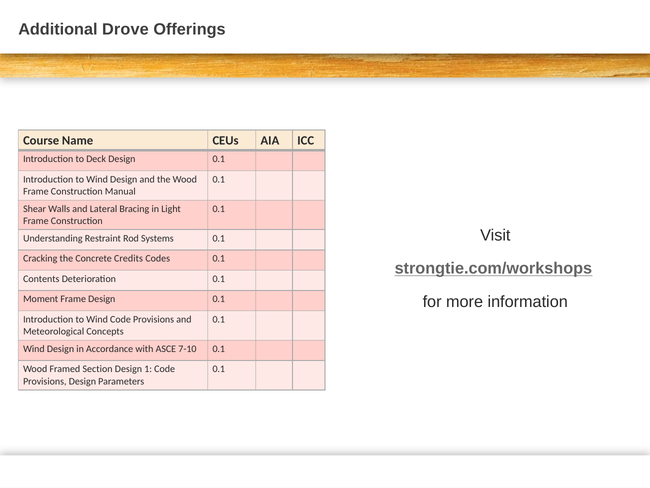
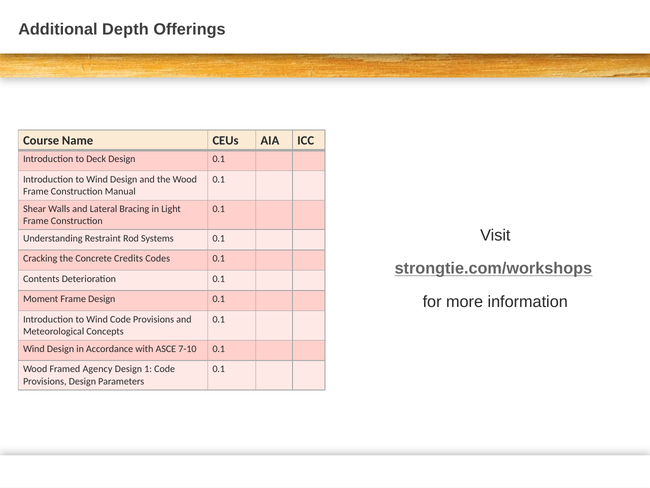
Drove: Drove -> Depth
Section: Section -> Agency
